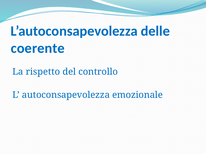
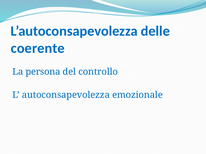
rispetto: rispetto -> persona
